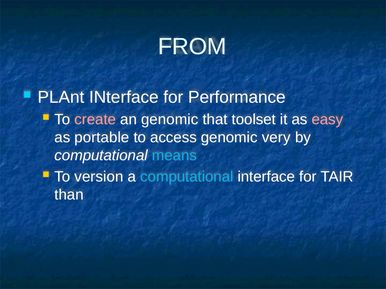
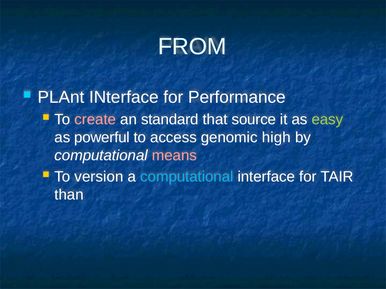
an genomic: genomic -> standard
toolset: toolset -> source
easy colour: pink -> light green
portable: portable -> powerful
very: very -> high
means colour: light blue -> pink
